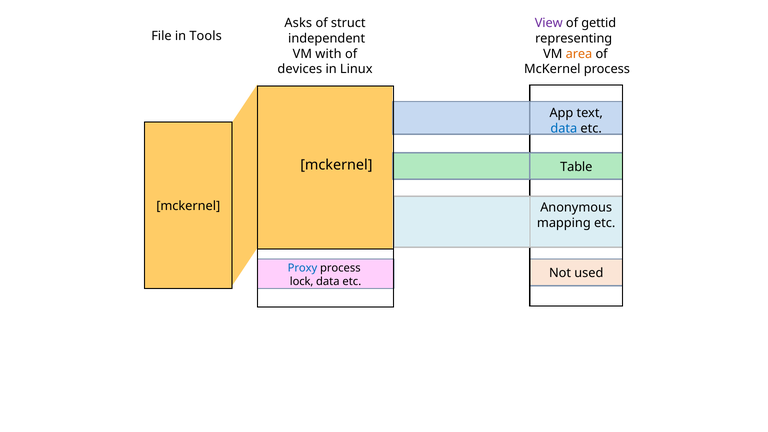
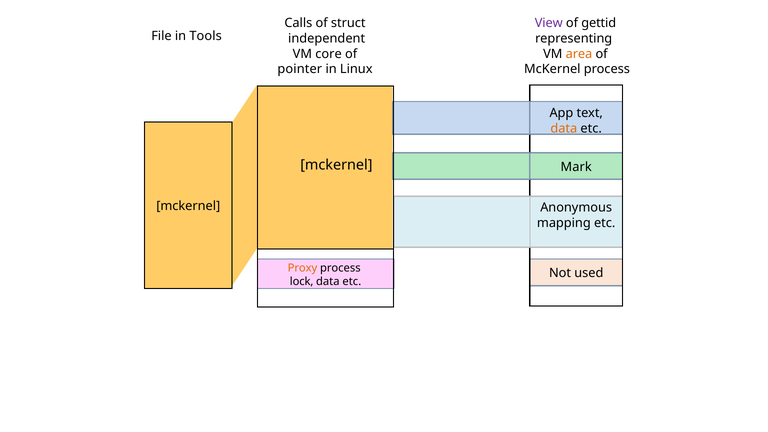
Asks: Asks -> Calls
with: with -> core
devices: devices -> pointer
data at (564, 128) colour: blue -> orange
Table: Table -> Mark
Proxy colour: blue -> orange
